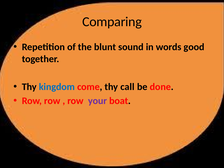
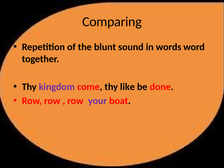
good: good -> word
kingdom colour: blue -> purple
call: call -> like
